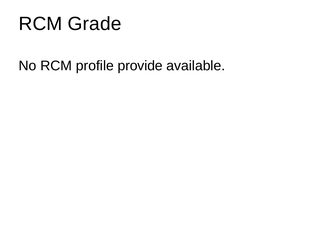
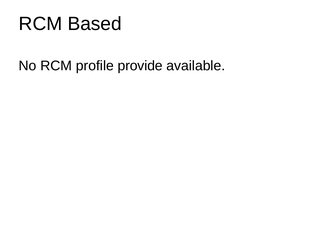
Grade: Grade -> Based
